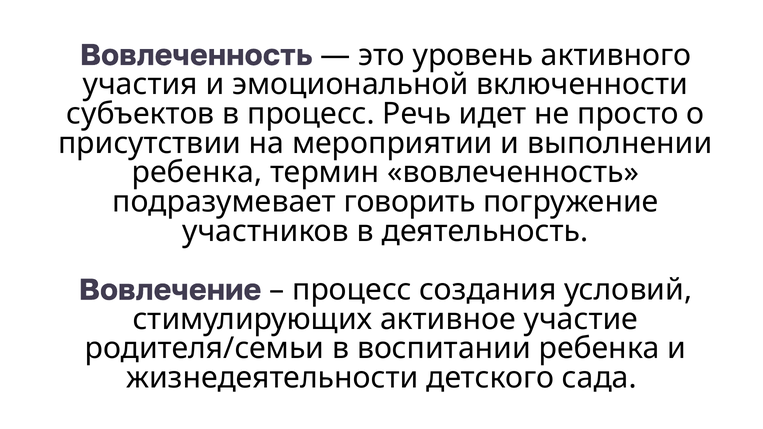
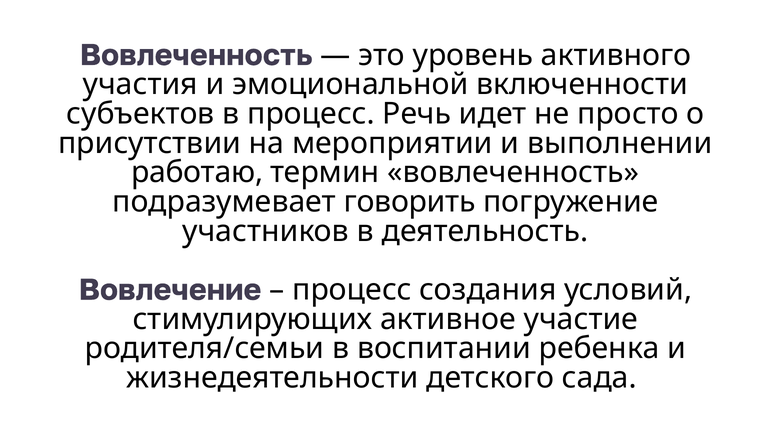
ребенка at (197, 173): ребенка -> работаю
